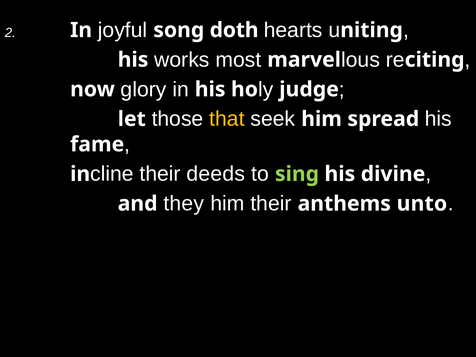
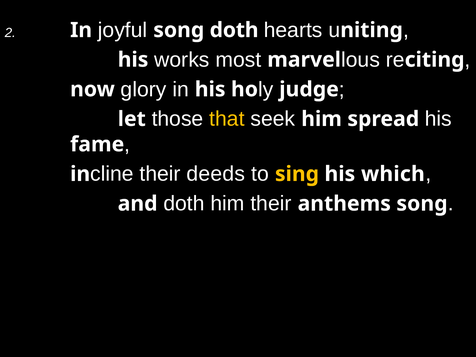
sing colour: light green -> yellow
divine: divine -> which
and they: they -> doth
anthems unto: unto -> song
